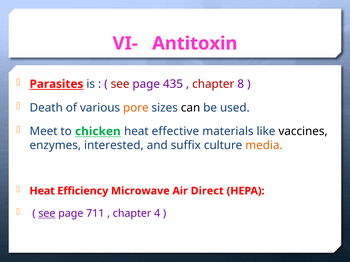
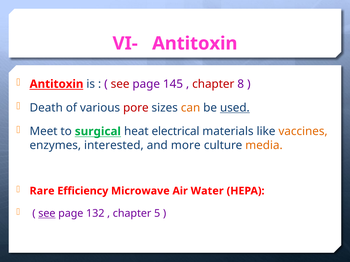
Parasites at (56, 84): Parasites -> Antitoxin
435: 435 -> 145
pore colour: orange -> red
can colour: black -> orange
used underline: none -> present
chicken: chicken -> surgical
effective: effective -> electrical
vaccines colour: black -> orange
suffix: suffix -> more
Heat at (42, 191): Heat -> Rare
Direct: Direct -> Water
711: 711 -> 132
4: 4 -> 5
